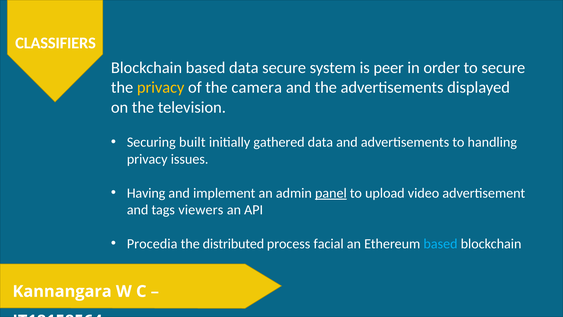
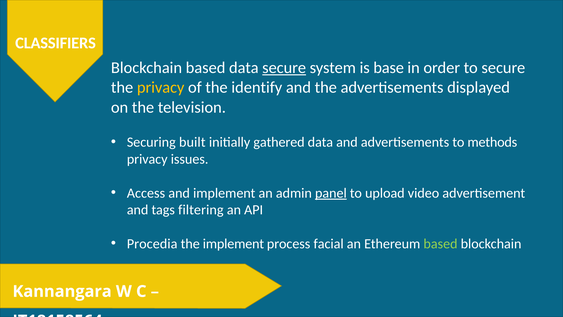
secure at (284, 68) underline: none -> present
peer: peer -> base
camera: camera -> identify
handling: handling -> methods
Having: Having -> Access
viewers: viewers -> filtering
the distributed: distributed -> implement
based at (440, 244) colour: light blue -> light green
